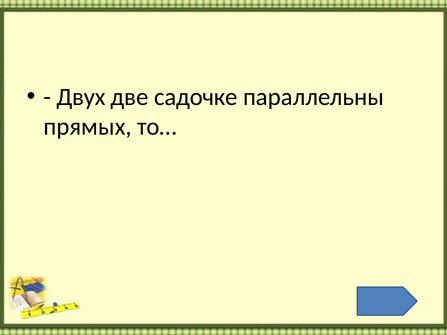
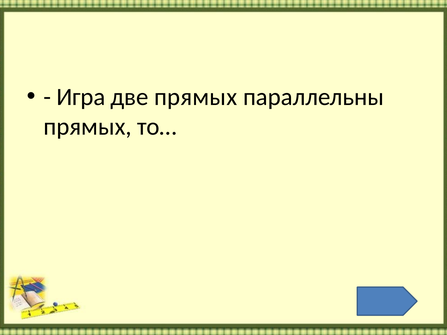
Двух: Двух -> Игра
две садочке: садочке -> прямых
